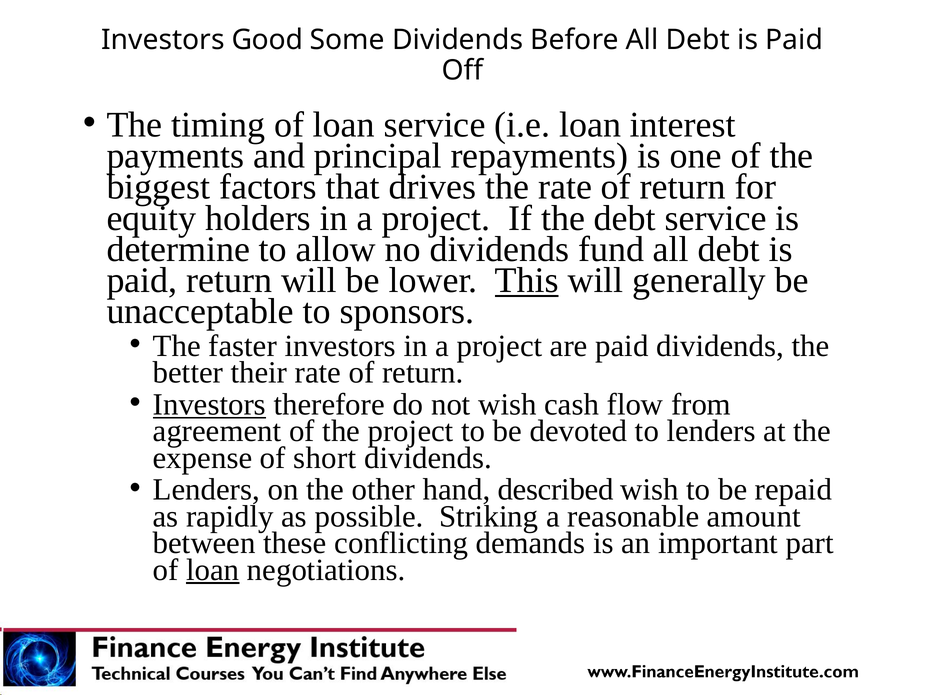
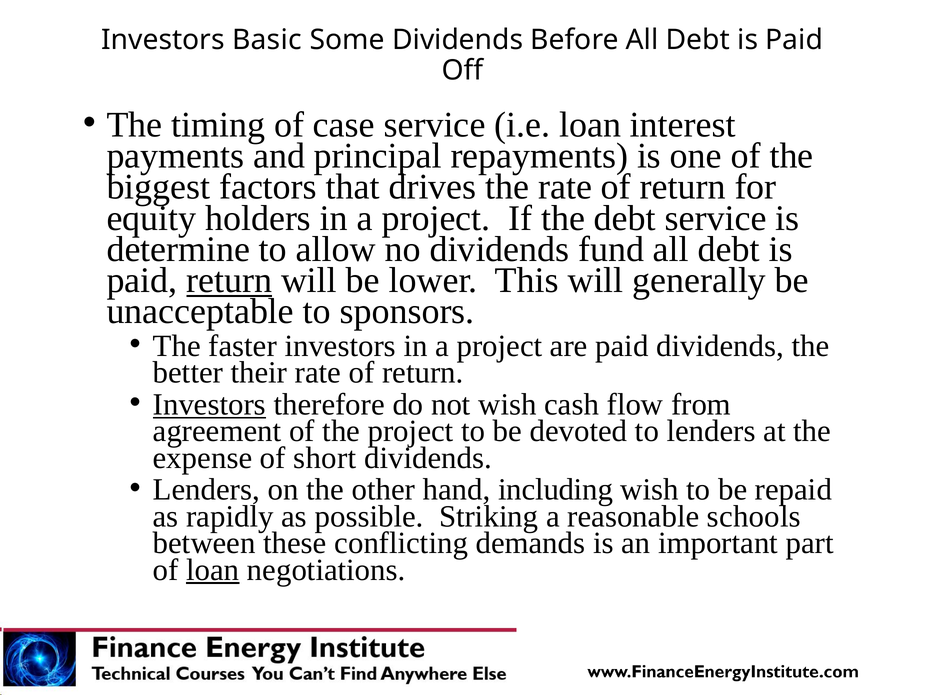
Good: Good -> Basic
timing of loan: loan -> case
return at (229, 280) underline: none -> present
This underline: present -> none
described: described -> including
amount: amount -> schools
